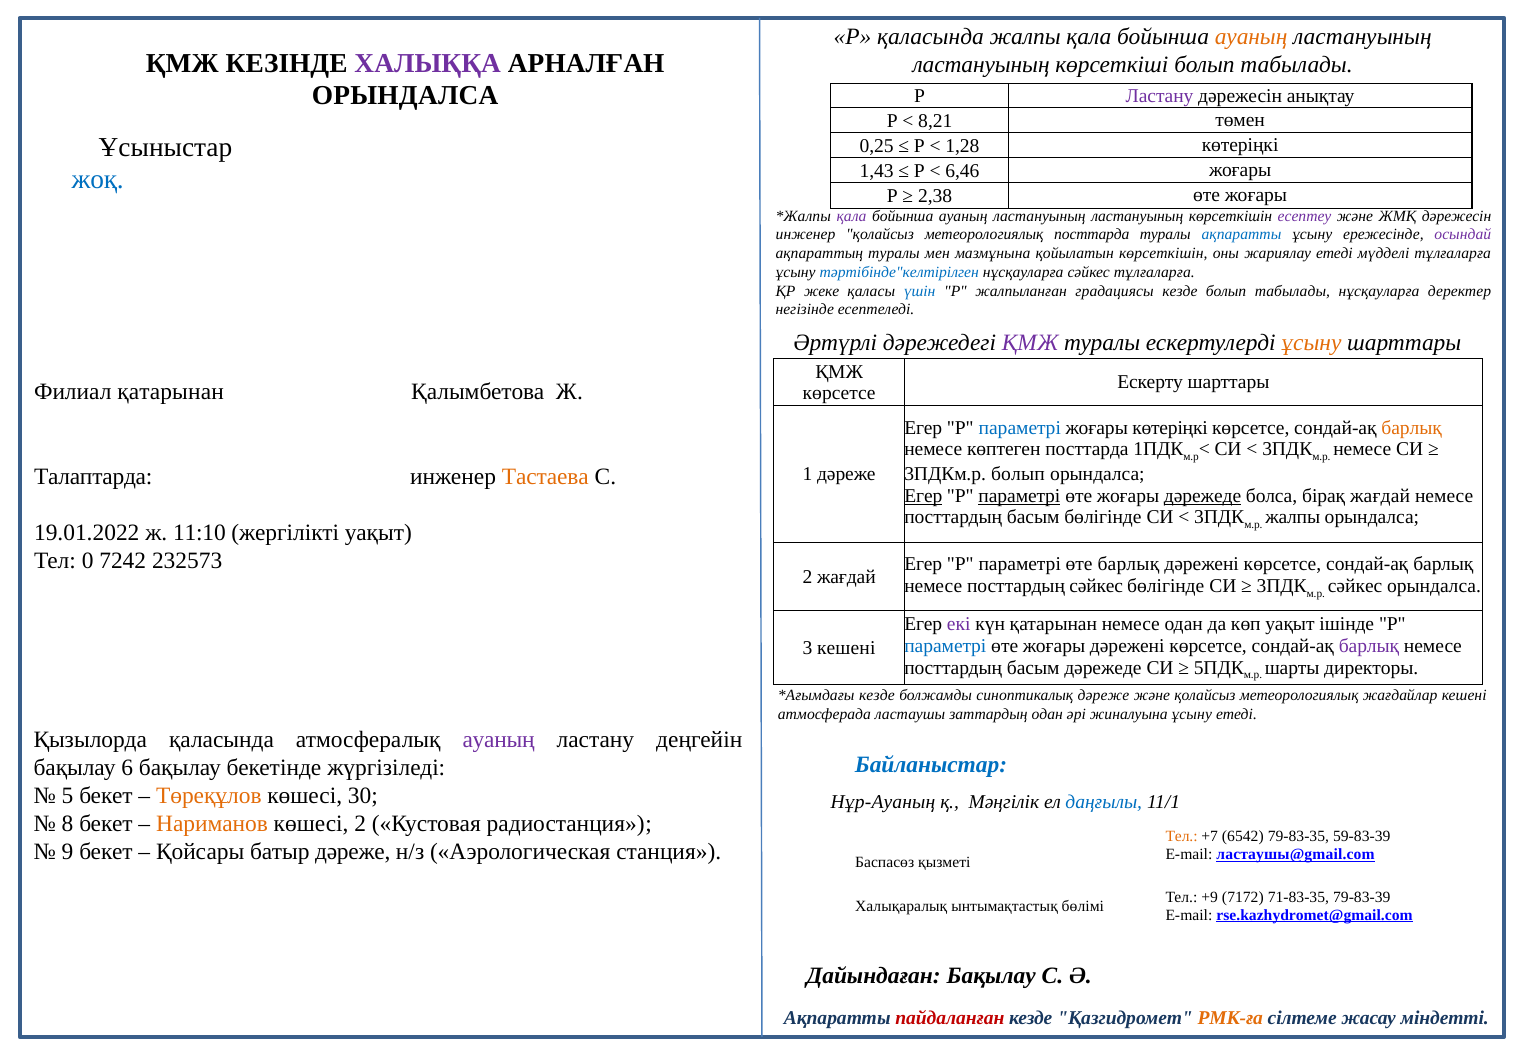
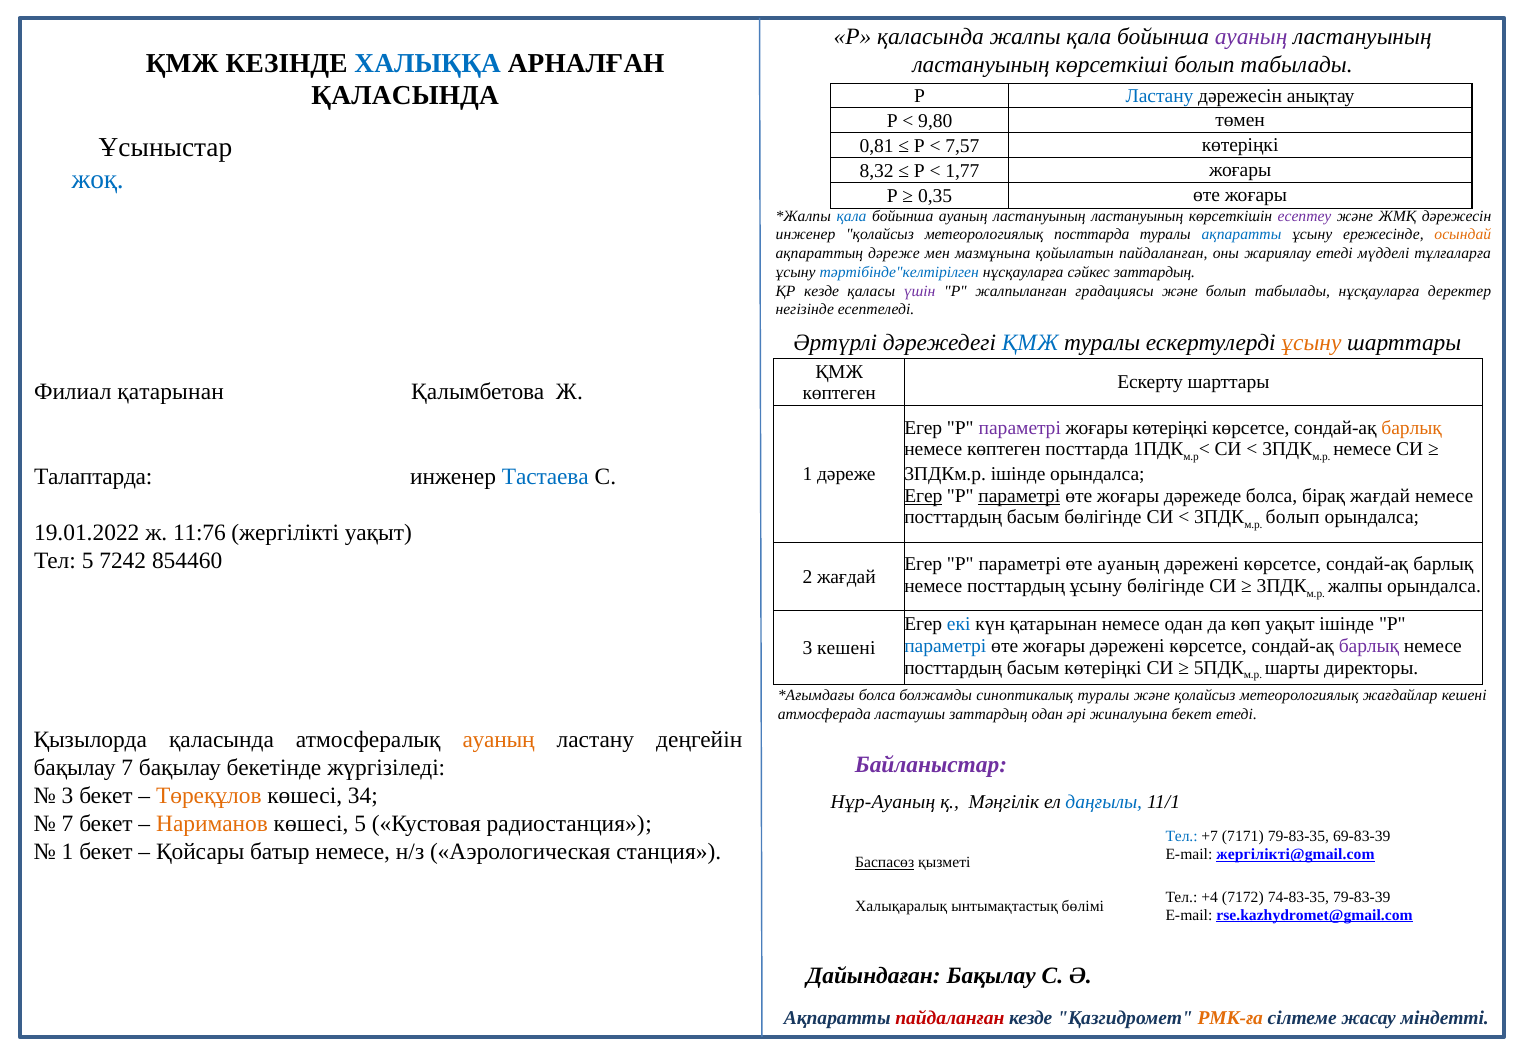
ауаның at (1251, 37) colour: orange -> purple
ХАЛЫҚҚА colour: purple -> blue
ОРЫНДАЛСА at (405, 96): ОРЫНДАЛСА -> ҚАЛАСЫНДА
Ластану at (1160, 96) colour: purple -> blue
8,21: 8,21 -> 9,80
0,25: 0,25 -> 0,81
1,28: 1,28 -> 7,57
1,43: 1,43 -> 8,32
6,46: 6,46 -> 1,77
2,38: 2,38 -> 0,35
қала at (851, 216) colour: purple -> blue
осындай colour: purple -> orange
ақпараттың туралы: туралы -> дәреже
қойылатын көрсеткішін: көрсеткішін -> пайдаланған
сәйкес тұлғаларға: тұлғаларға -> заттардың
ҚР жеке: жеке -> кезде
үшін colour: blue -> purple
градациясы кезде: кезде -> және
ҚМЖ at (1030, 343) colour: purple -> blue
көрсетсе at (839, 393): көрсетсе -> көптеген
параметрі at (1020, 428) colour: blue -> purple
3ПДКм.р болып: болып -> ішінде
Тастаева colour: orange -> blue
дәрежеде at (1203, 496) underline: present -> none
жалпы at (1293, 517): жалпы -> болып
11:10: 11:10 -> 11:76
Тел 0: 0 -> 5
232573: 232573 -> 854460
өте барлық: барлық -> ауаның
посттардың сәйкес: сәйкес -> ұсыну
сәйкес at (1355, 586): сәйкес -> жалпы
екі colour: purple -> blue
басым дәрежеде: дәрежеде -> көтеріңкі
кезде at (877, 696): кезде -> болса
синоптикалық дәреже: дәреже -> туралы
жиналуына ұсыну: ұсыну -> бекет
ауаның at (499, 739) colour: purple -> orange
Байланыстар colour: blue -> purple
бақылау 6: 6 -> 7
5 at (68, 796): 5 -> 3
30: 30 -> 34
8 at (68, 824): 8 -> 7
көшесі 2: 2 -> 5
Тел at (1182, 837) colour: orange -> blue
6542: 6542 -> 7171
59-83-39: 59-83-39 -> 69-83-39
9 at (68, 852): 9 -> 1
батыр дәреже: дәреже -> немесе
ластаушы@gmail.com: ластаушы@gmail.com -> жергілікті@gmail.com
Баспасөз underline: none -> present
+9: +9 -> +4
71-83-35: 71-83-35 -> 74-83-35
